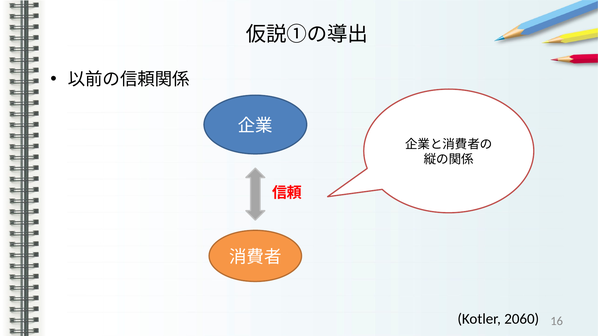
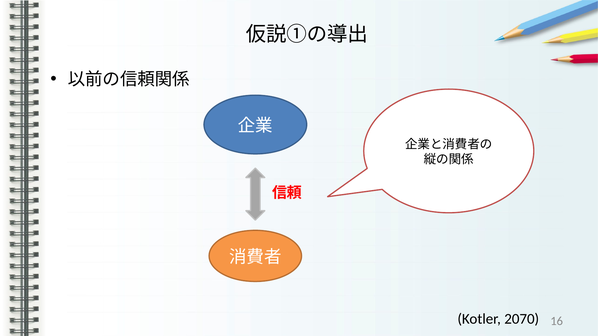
2060: 2060 -> 2070
